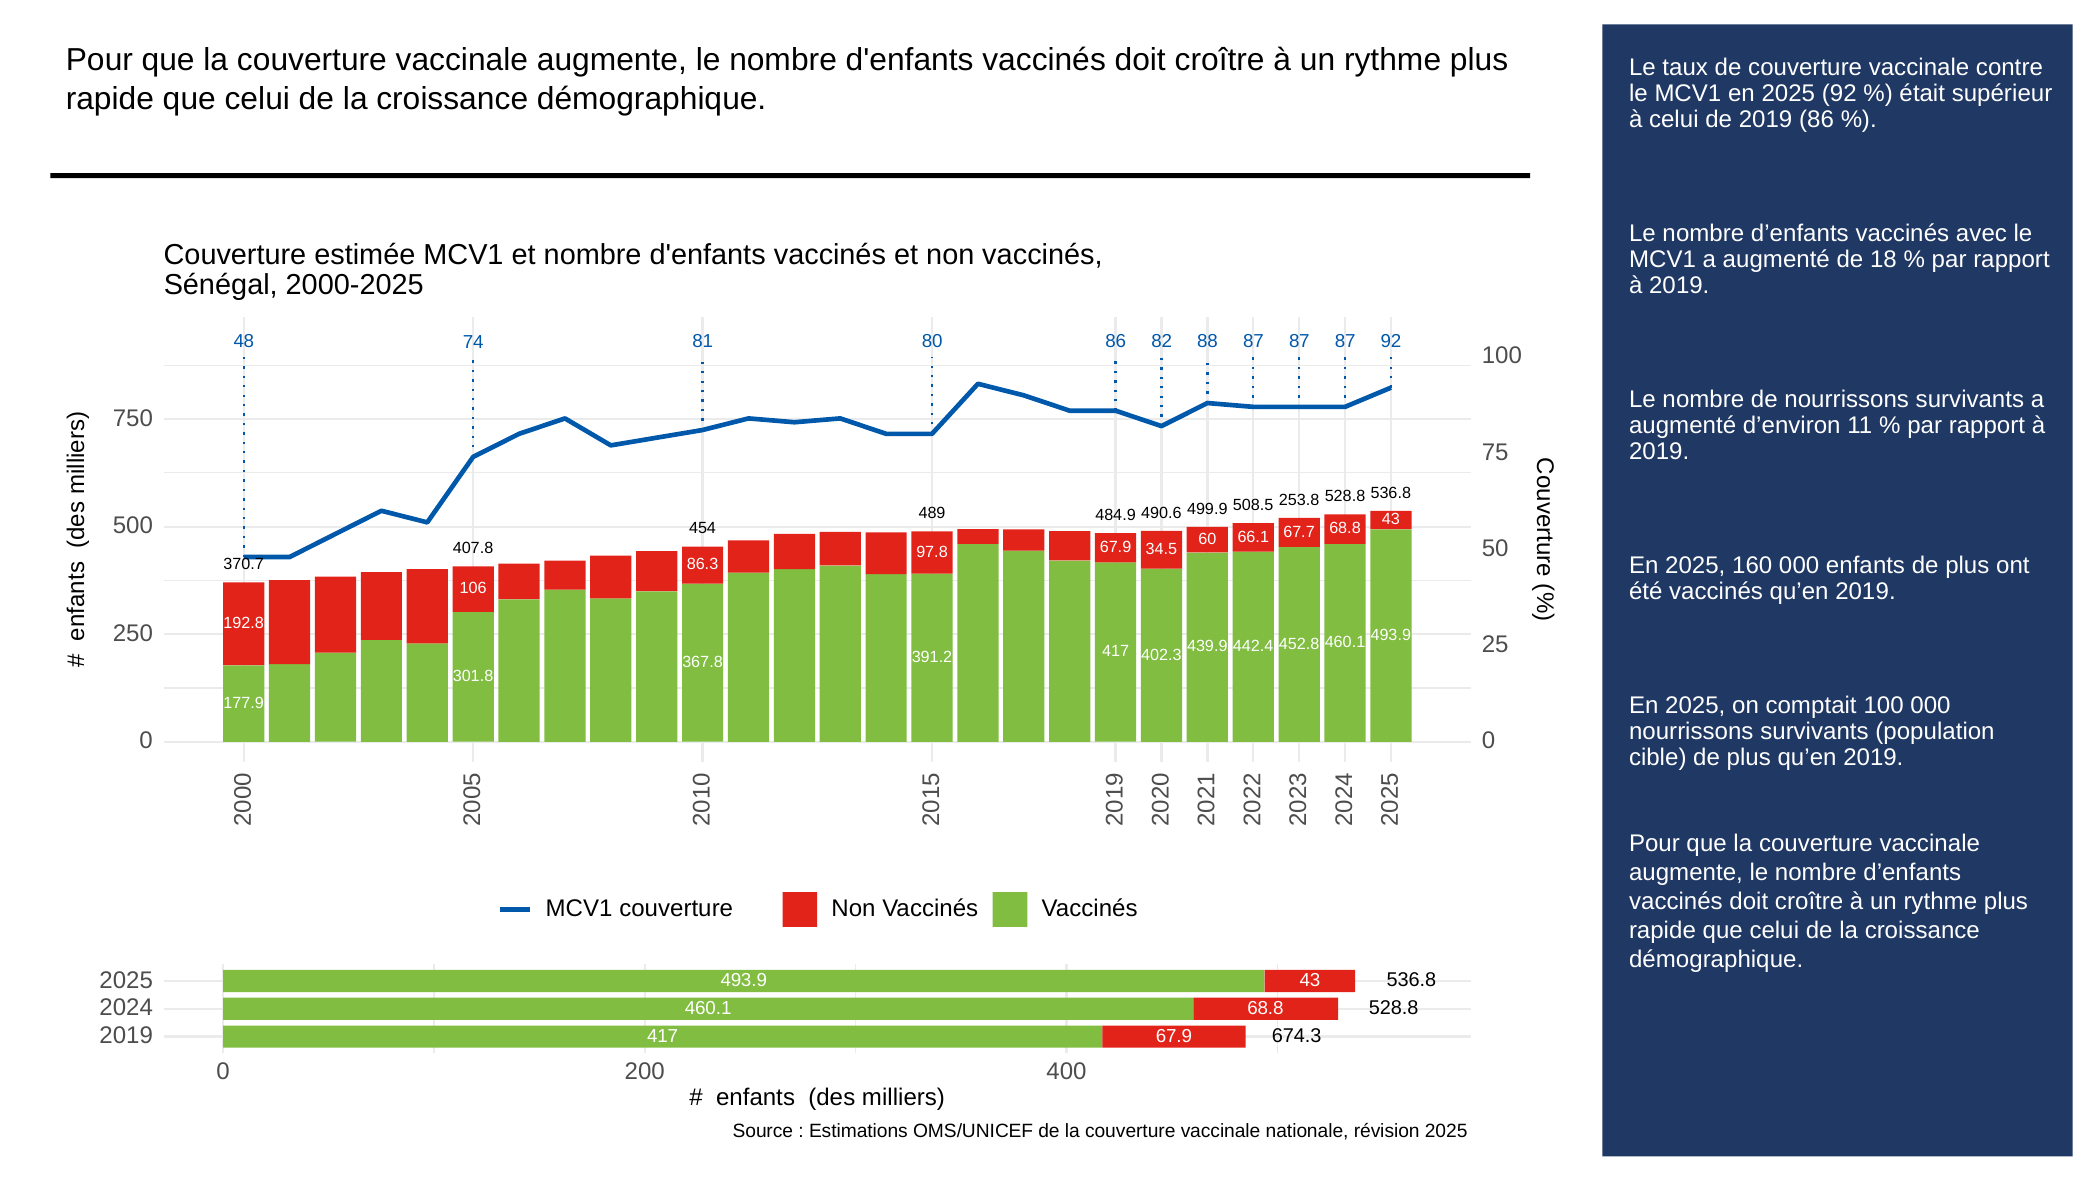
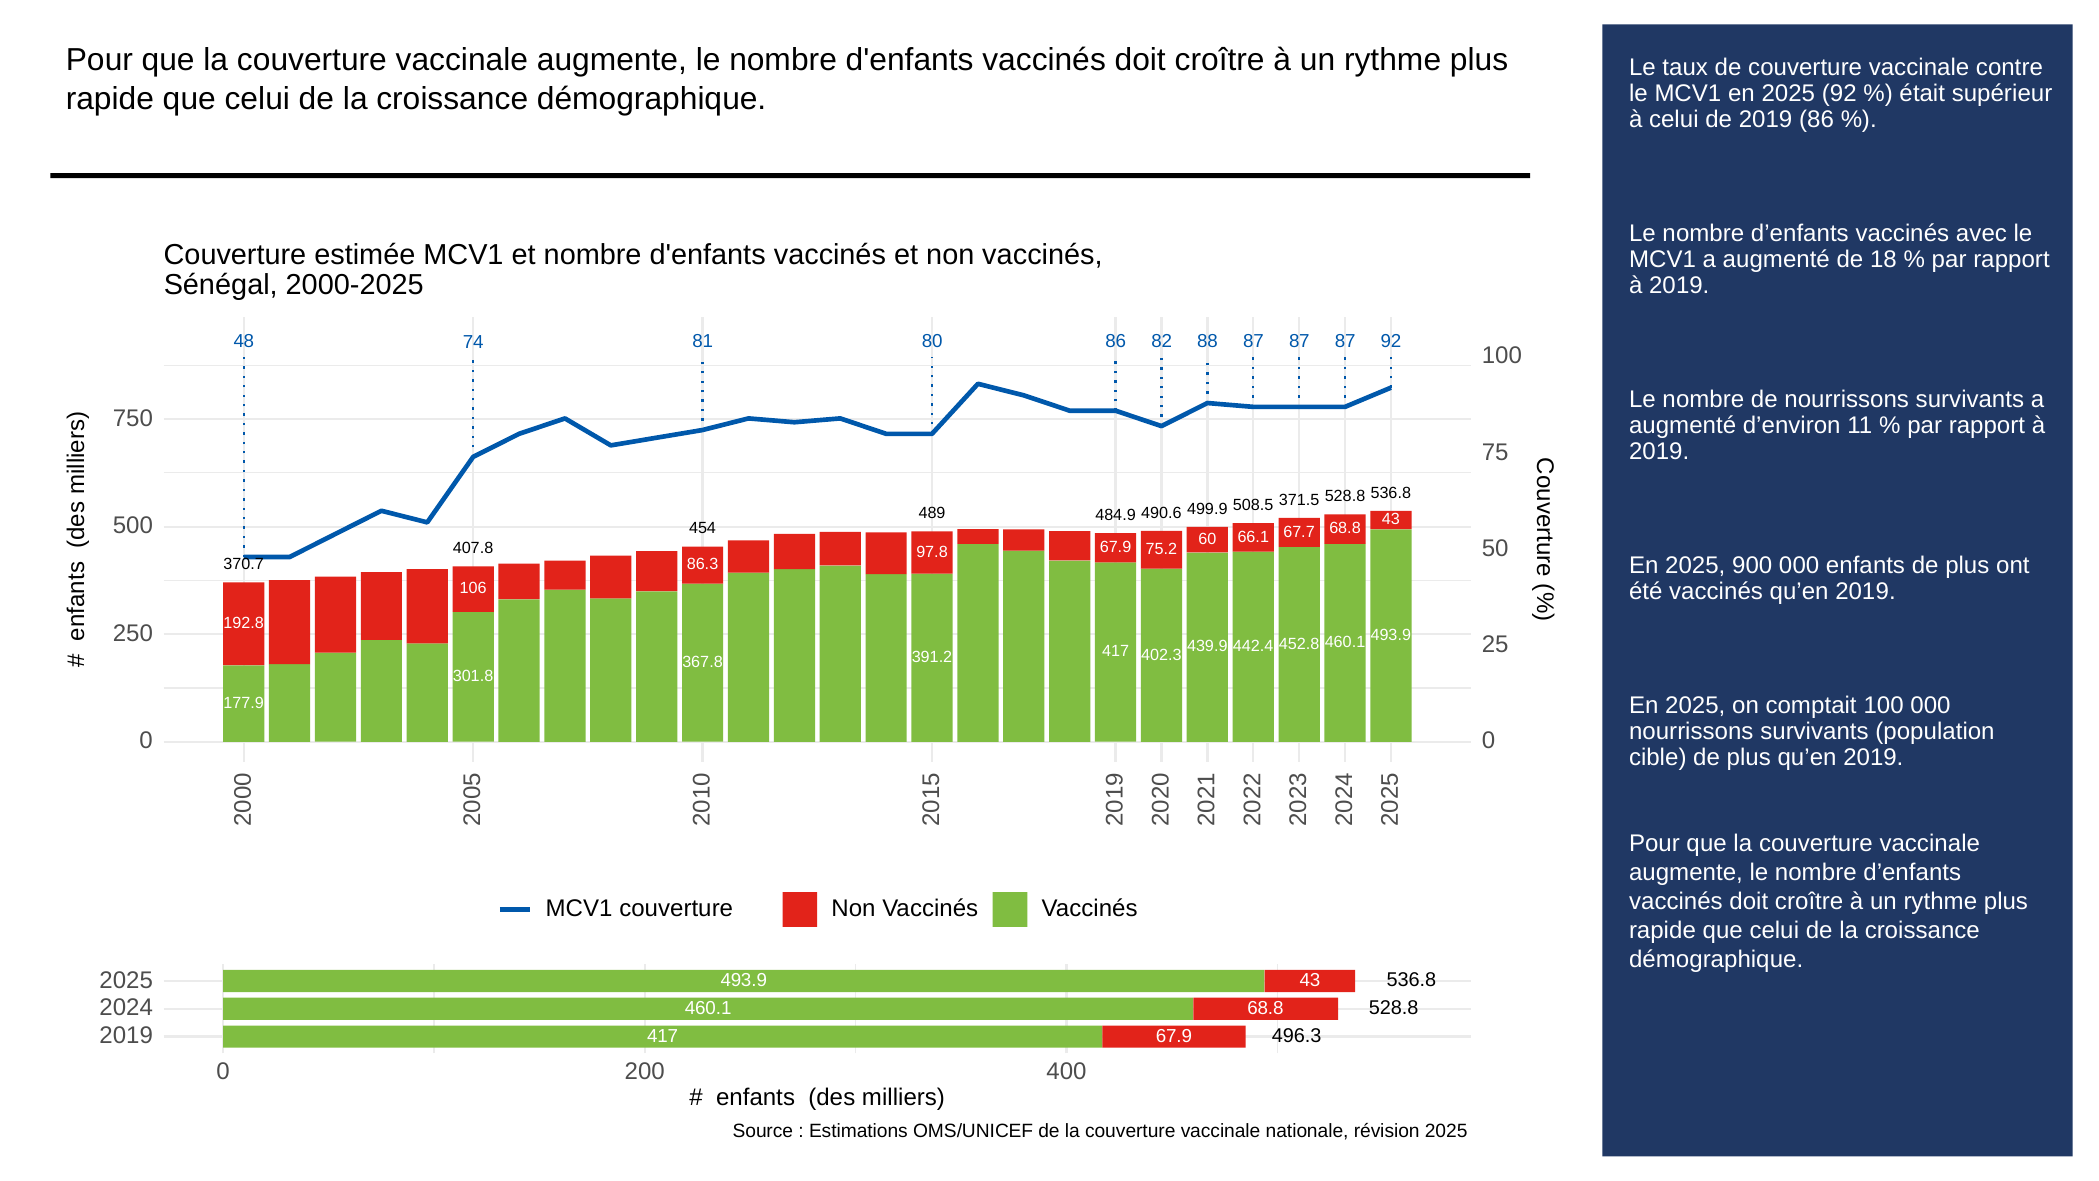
253.8: 253.8 -> 371.5
34.5: 34.5 -> 75.2
160: 160 -> 900
674.3: 674.3 -> 496.3
